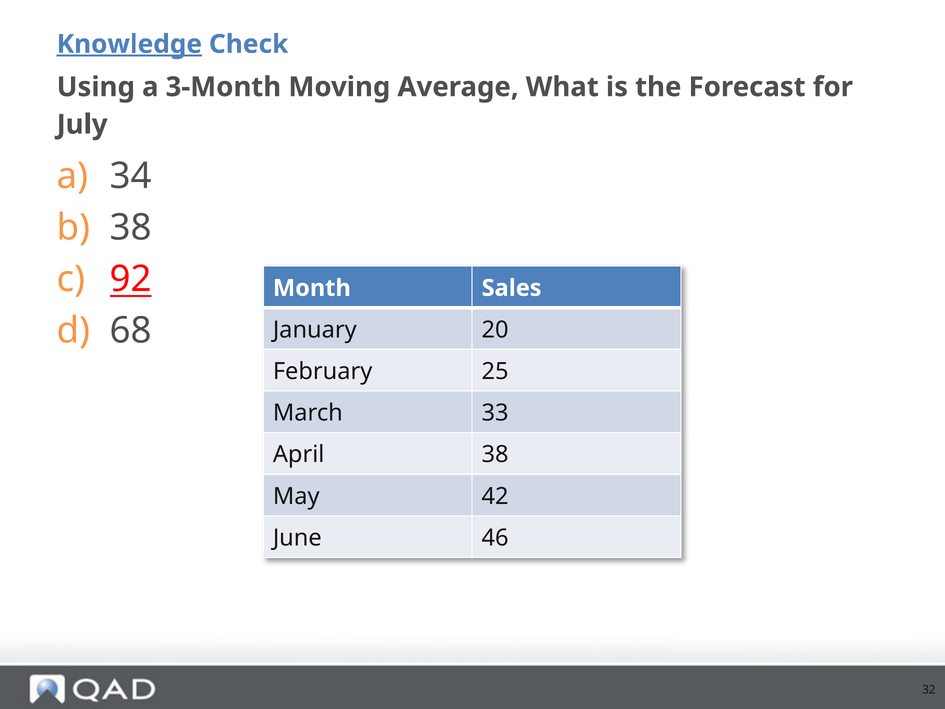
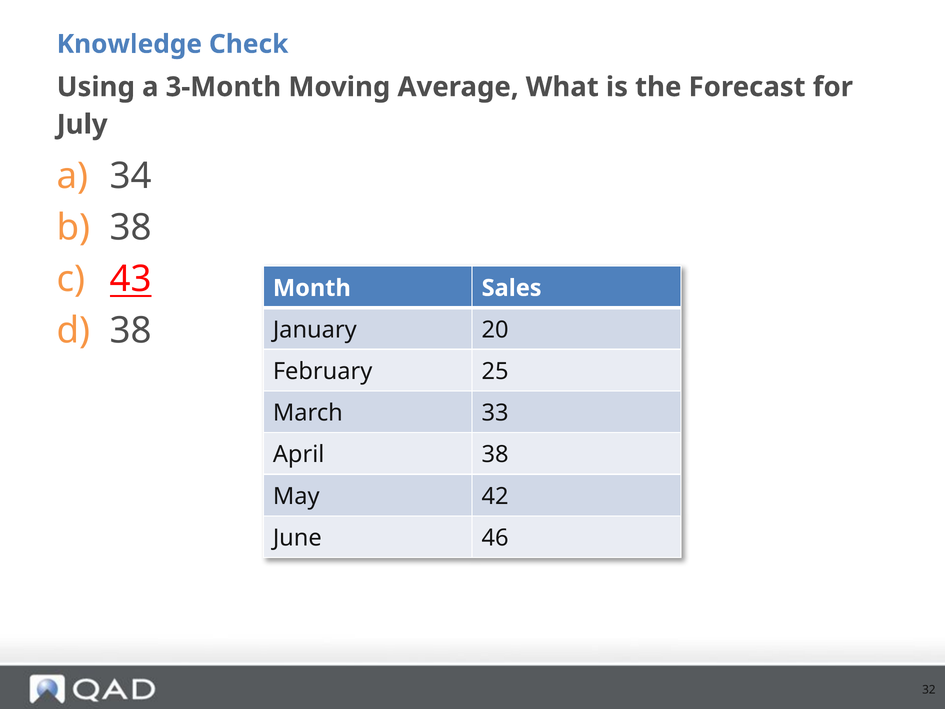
Knowledge underline: present -> none
92: 92 -> 43
68 at (131, 330): 68 -> 38
